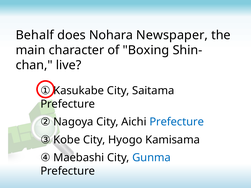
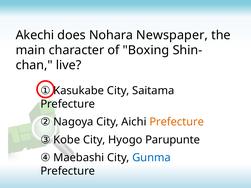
Behalf: Behalf -> Akechi
Prefecture at (177, 122) colour: blue -> orange
Kamisama: Kamisama -> Parupunte
